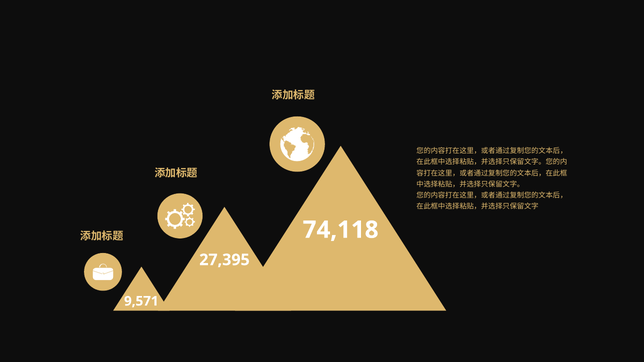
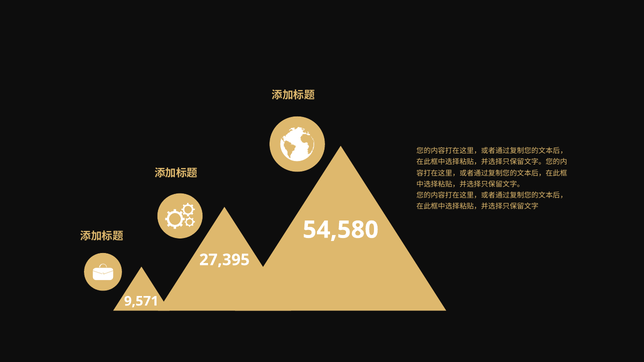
74,118: 74,118 -> 54,580
